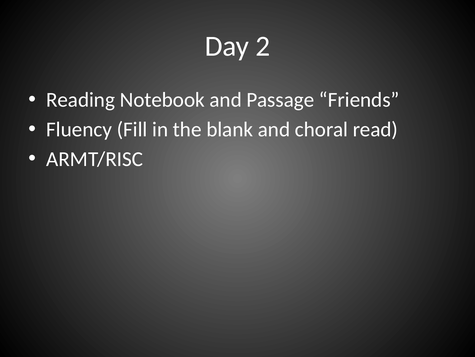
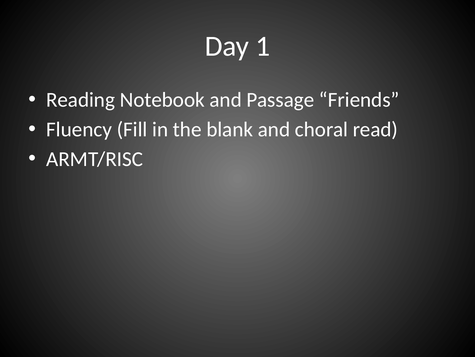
2: 2 -> 1
